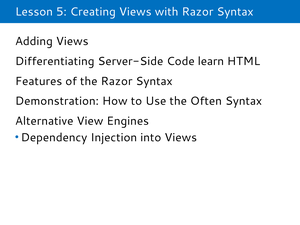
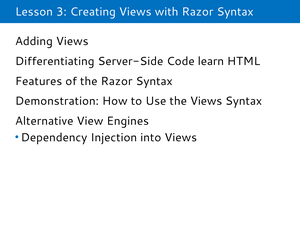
5: 5 -> 3
the Often: Often -> Views
